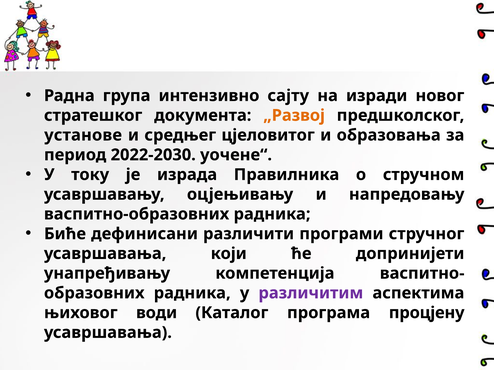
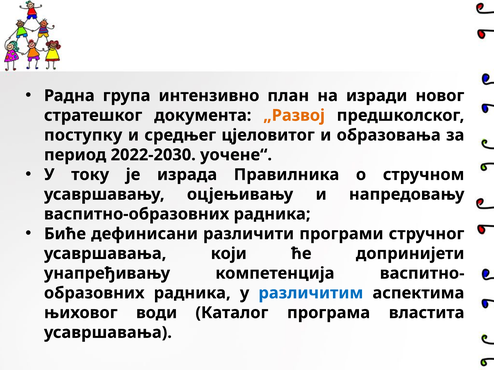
сајту: сајту -> план
установе: установе -> поступку
различитим colour: purple -> blue
процјену: процјену -> властита
